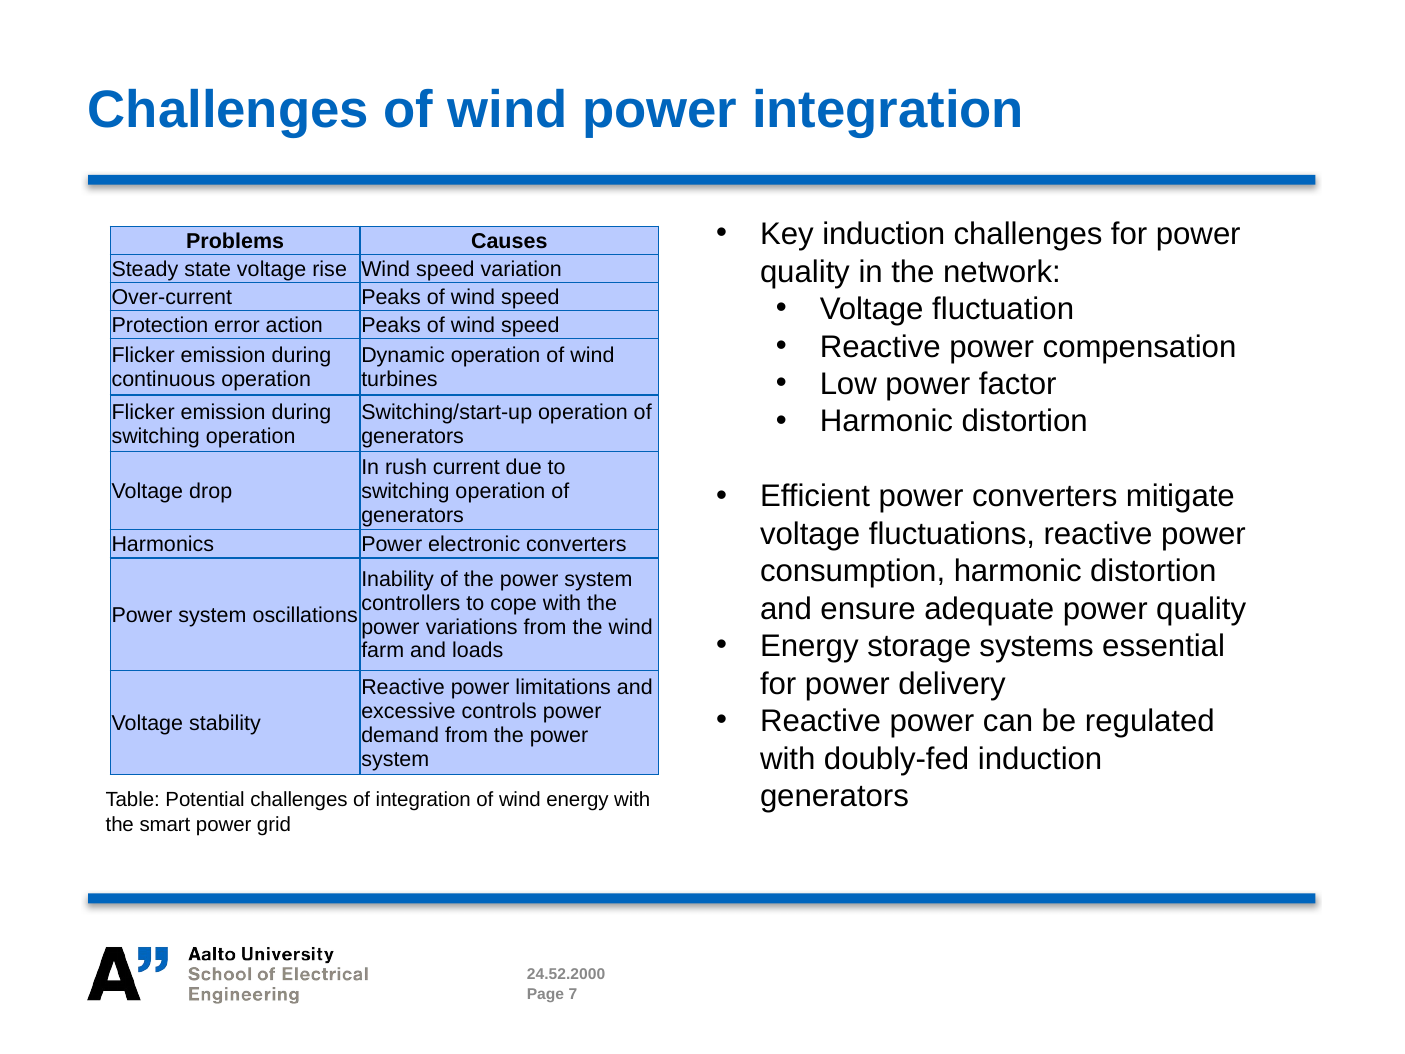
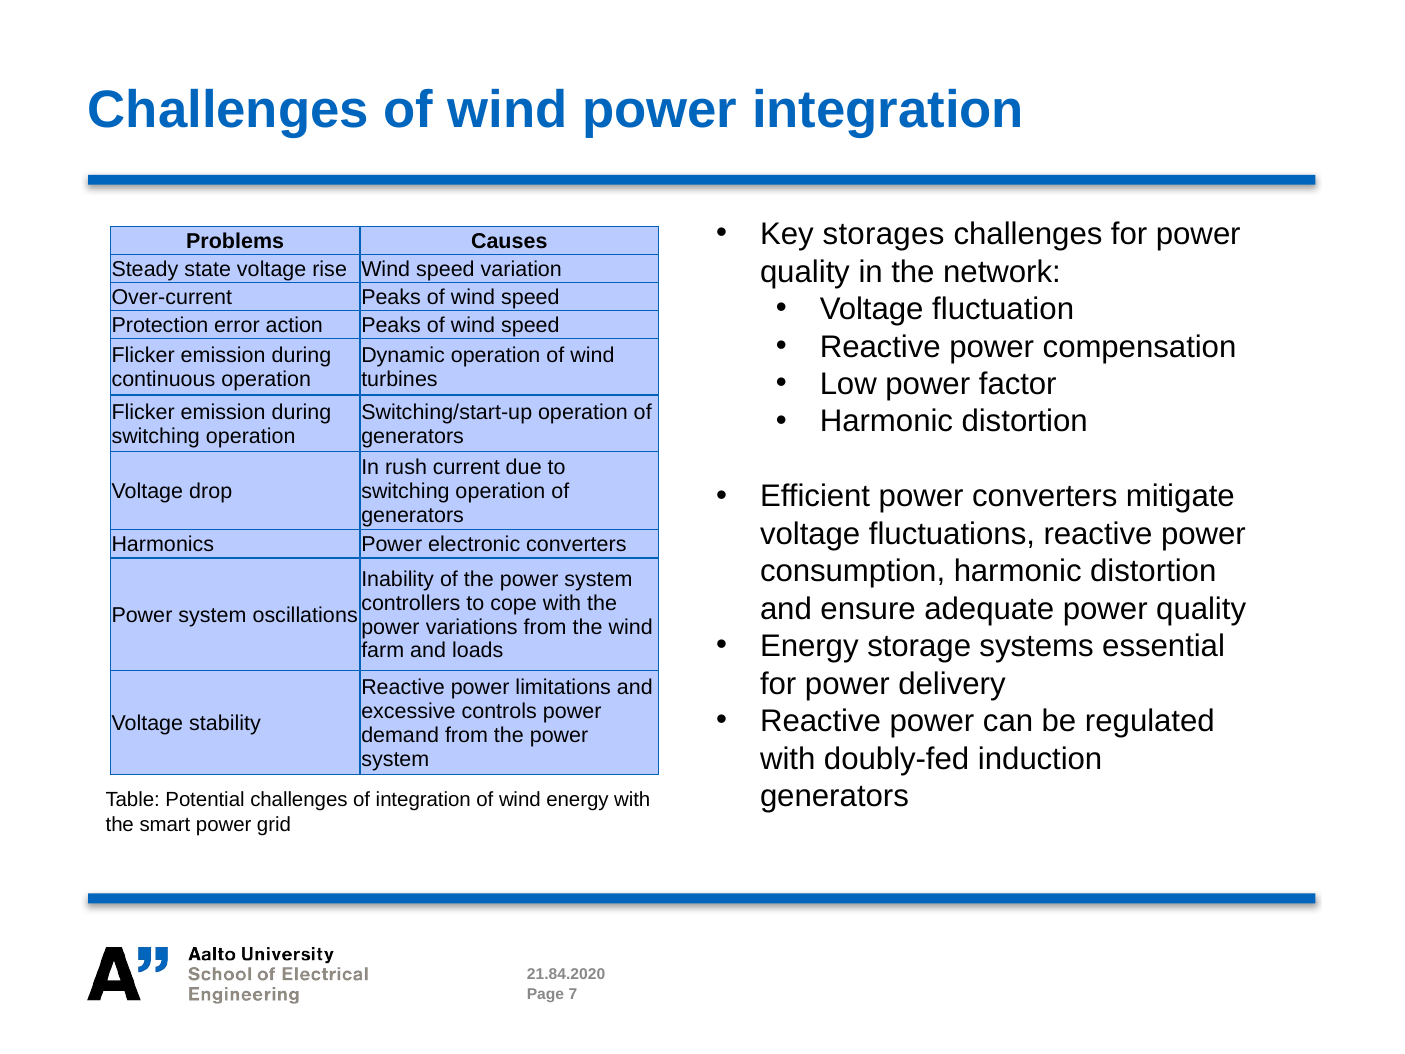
Key induction: induction -> storages
24.52.2000: 24.52.2000 -> 21.84.2020
